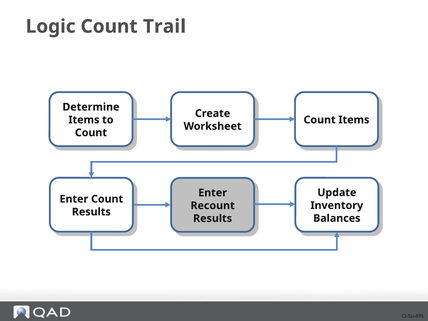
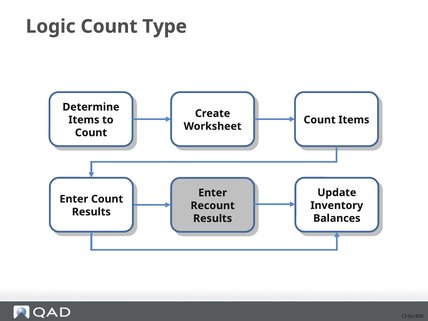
Trail: Trail -> Type
